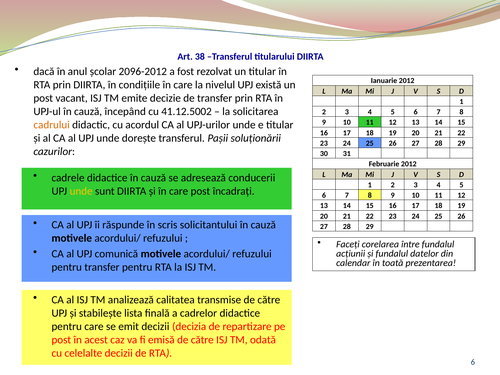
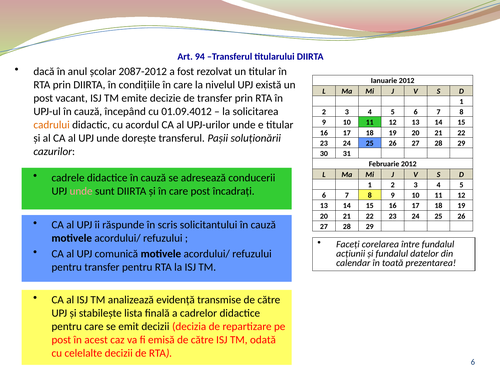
38: 38 -> 94
2096-2012: 2096-2012 -> 2087-2012
41.12.5002: 41.12.5002 -> 01.09.4012
unde at (81, 191) colour: yellow -> pink
calitatea: calitatea -> evidenţă
